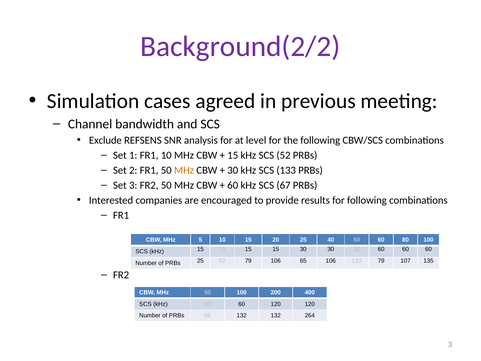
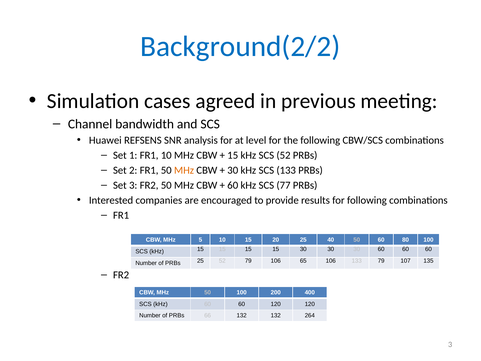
Background(2/2 colour: purple -> blue
Exclude: Exclude -> Huawei
67: 67 -> 77
